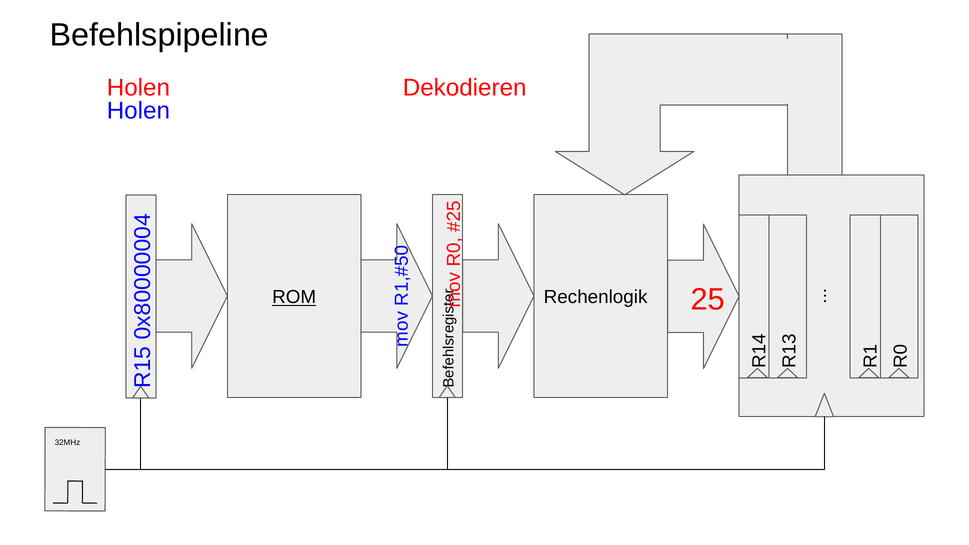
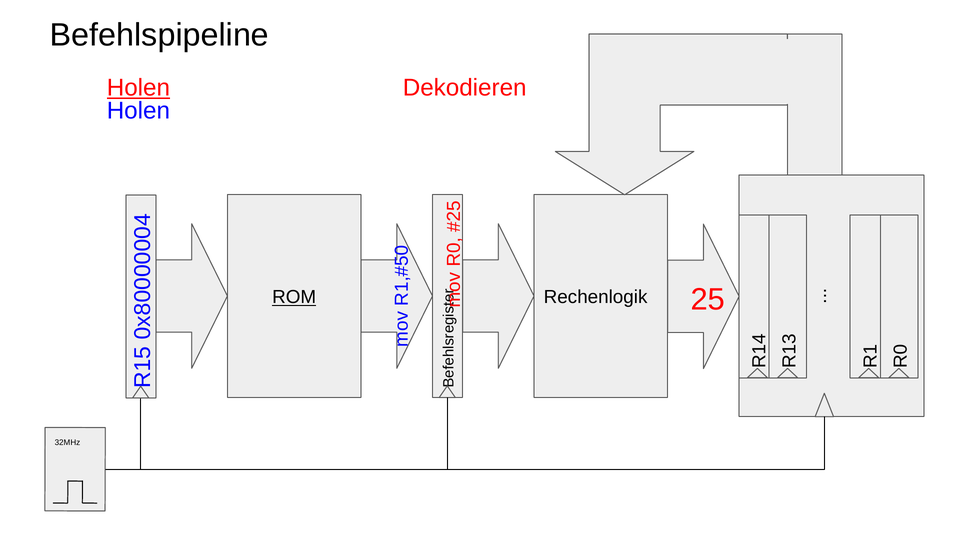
Holen at (138, 88) underline: none -> present
